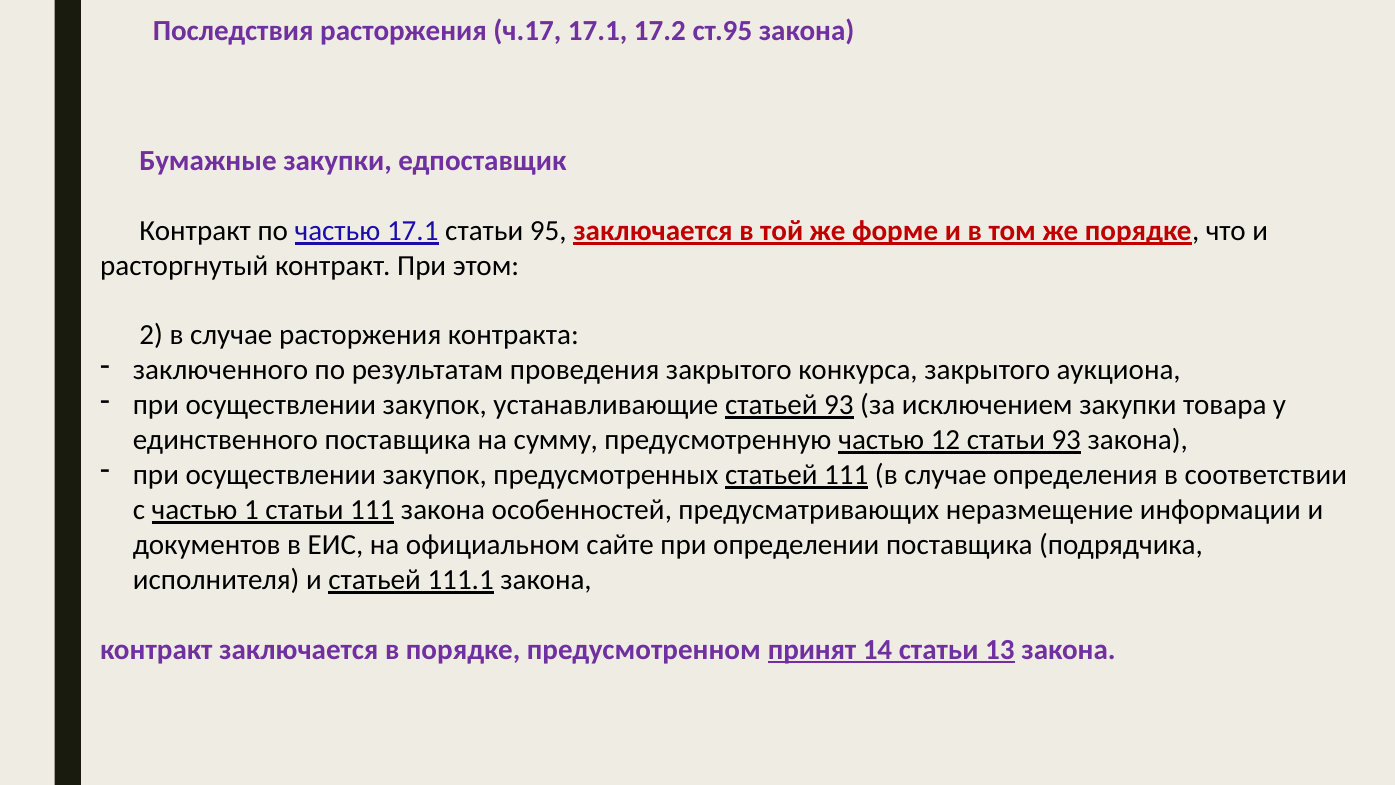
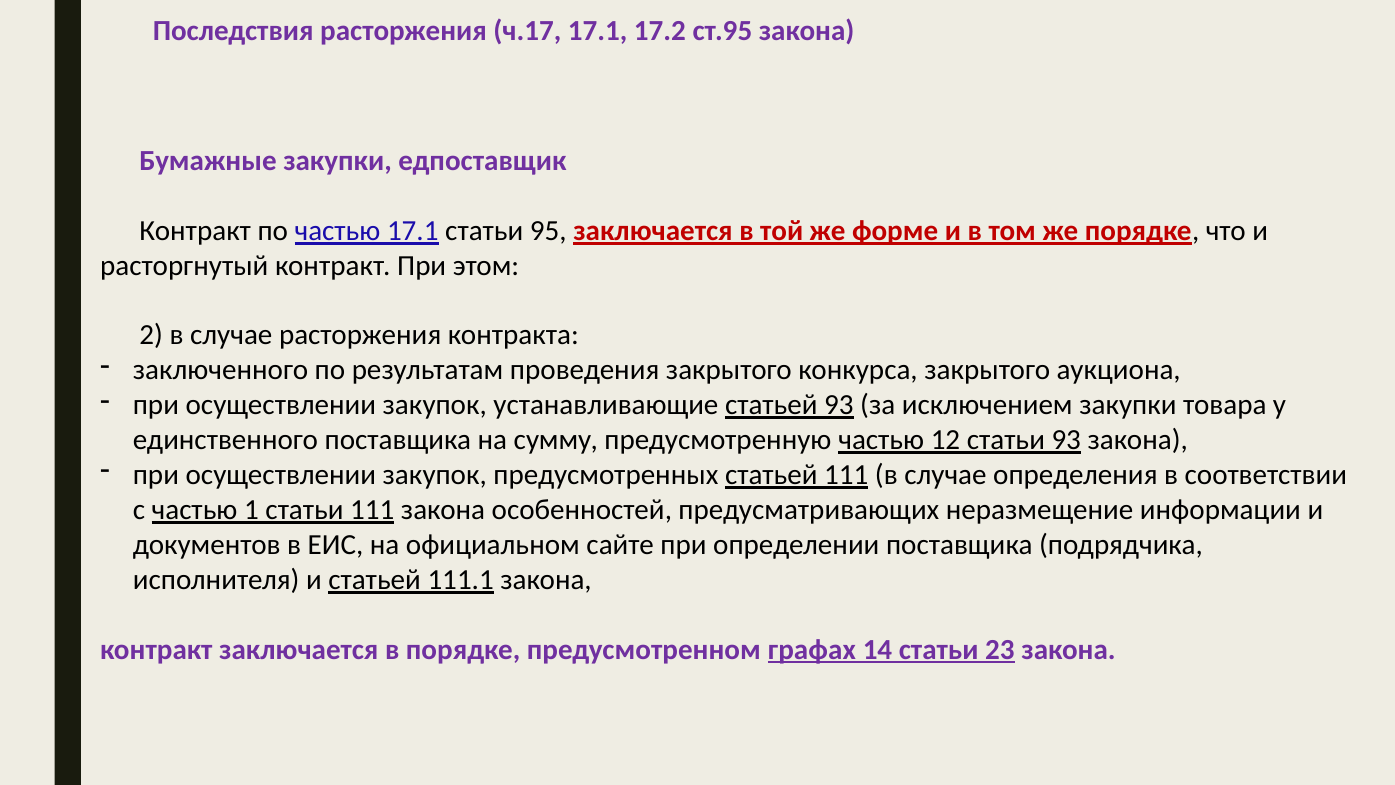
принят: принят -> графах
13: 13 -> 23
